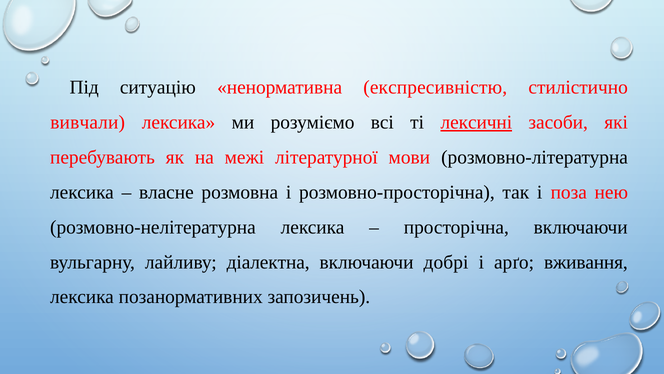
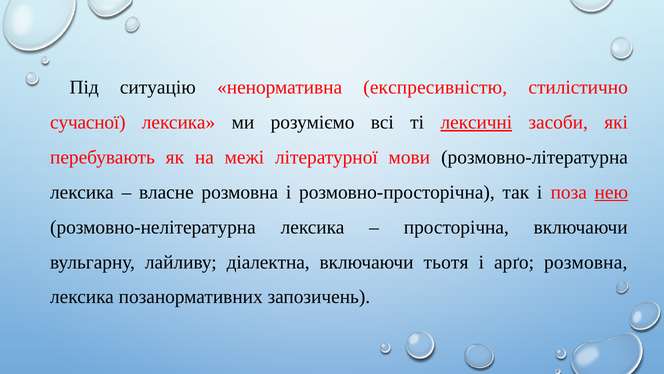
вивчали: вивчали -> сучасної
нею underline: none -> present
добрі: добрі -> тьотя
арґо вживання: вживання -> розмовна
